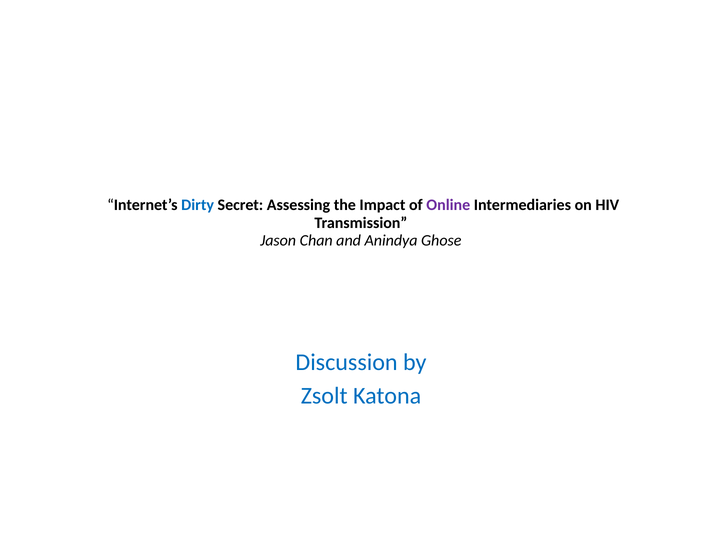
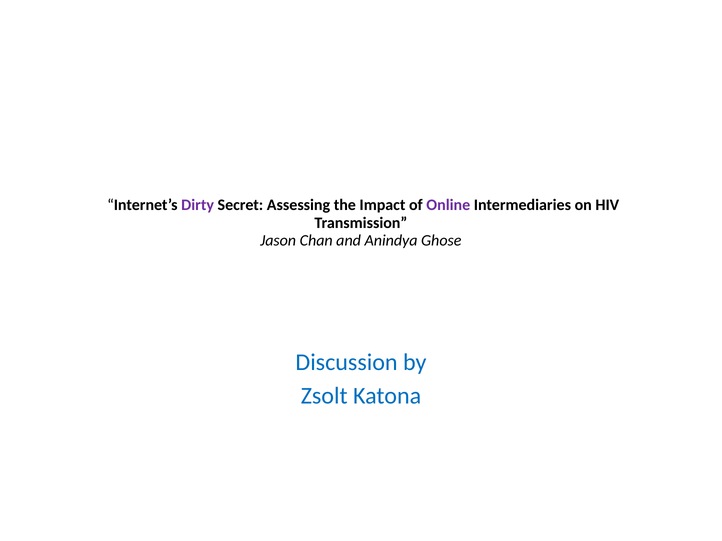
Dirty colour: blue -> purple
